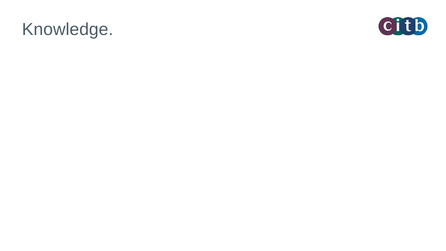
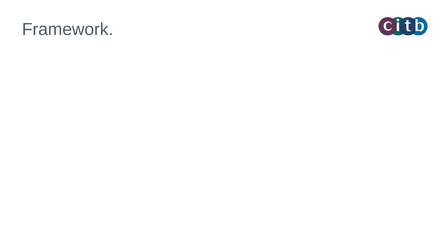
Knowledge: Knowledge -> Framework
